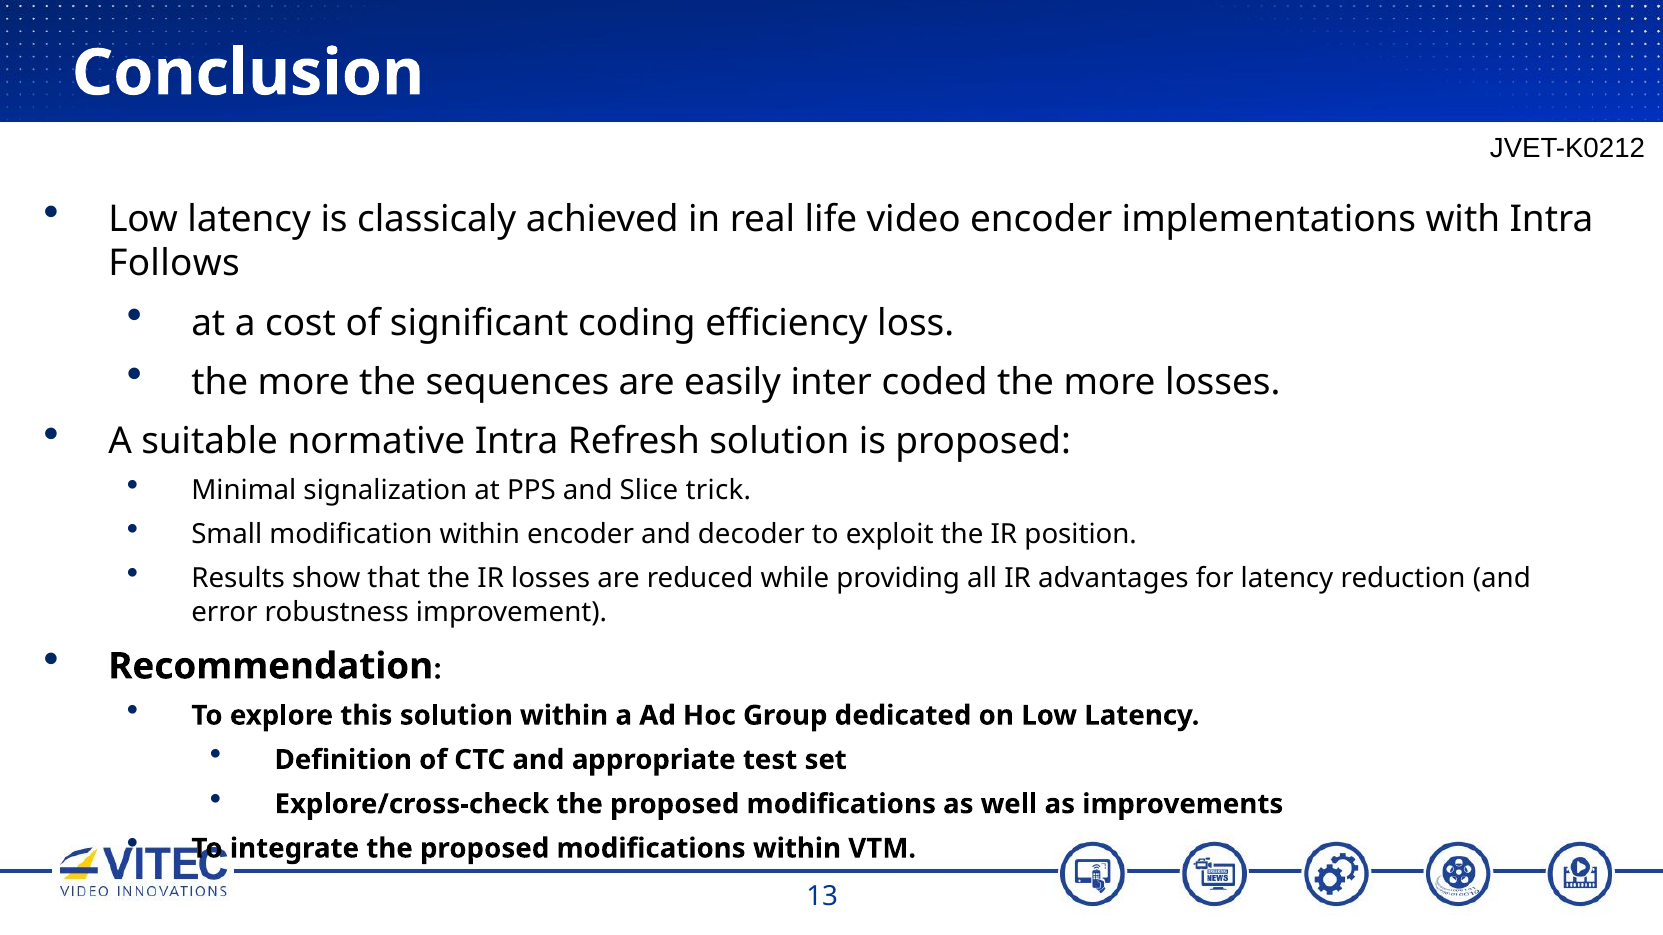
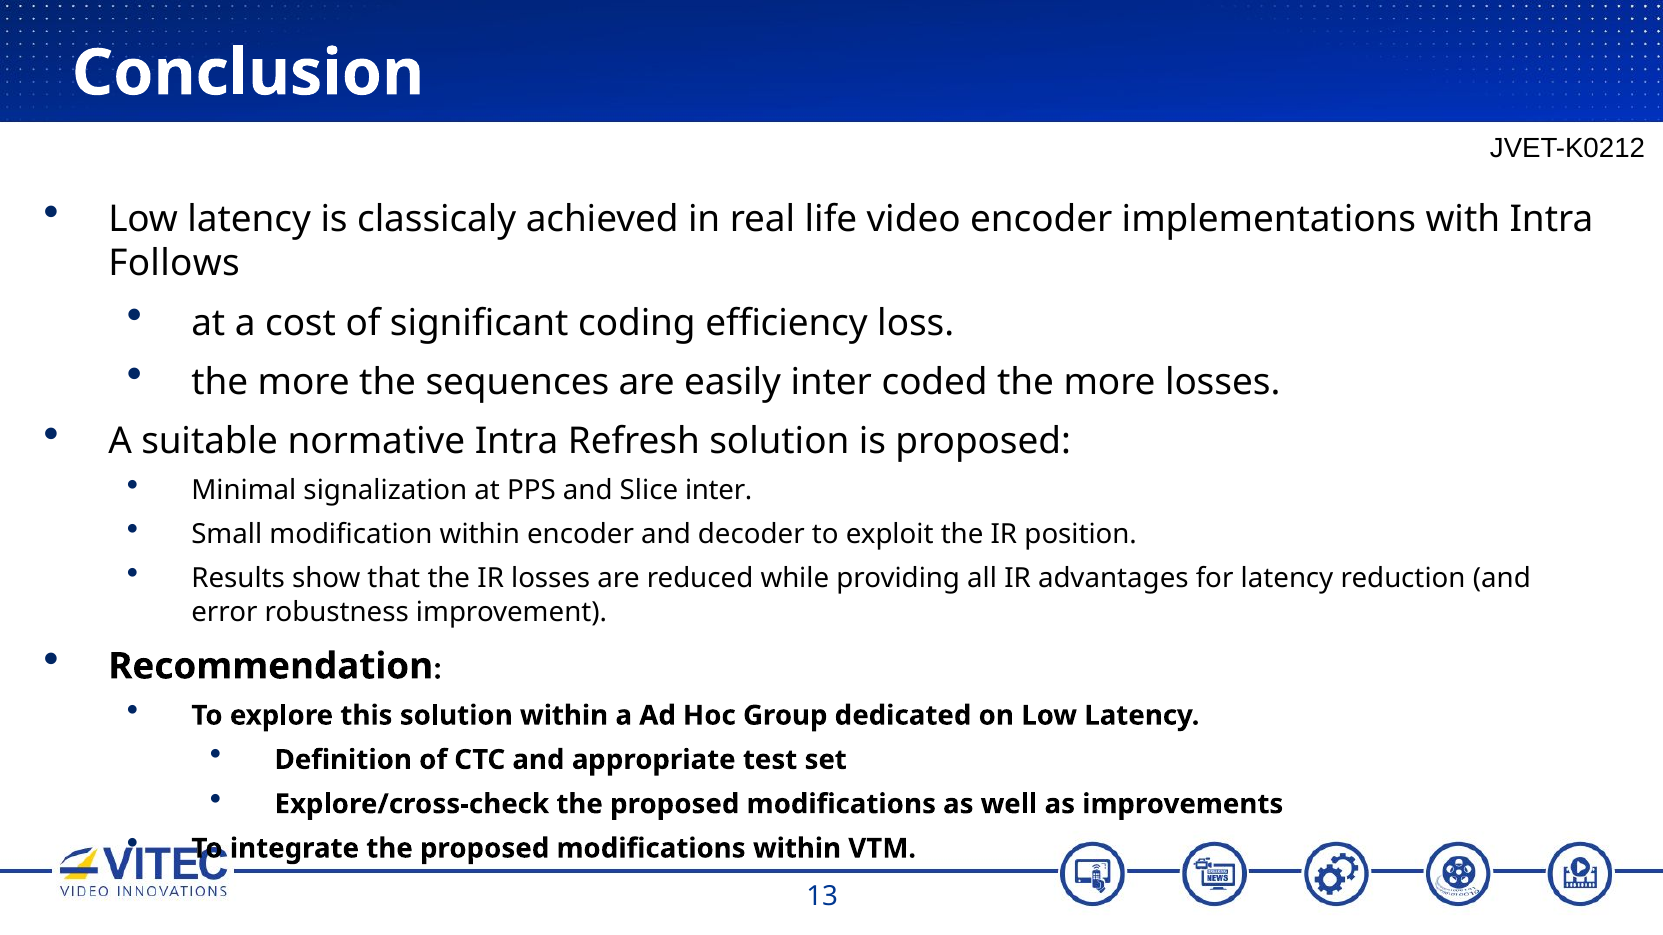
Slice trick: trick -> inter
